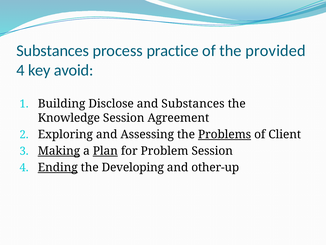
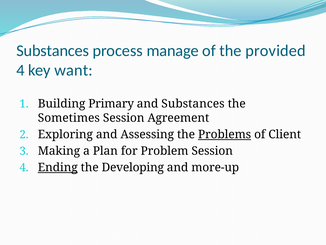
practice: practice -> manage
avoid: avoid -> want
Disclose: Disclose -> Primary
Knowledge: Knowledge -> Sometimes
Making underline: present -> none
Plan underline: present -> none
other-up: other-up -> more-up
